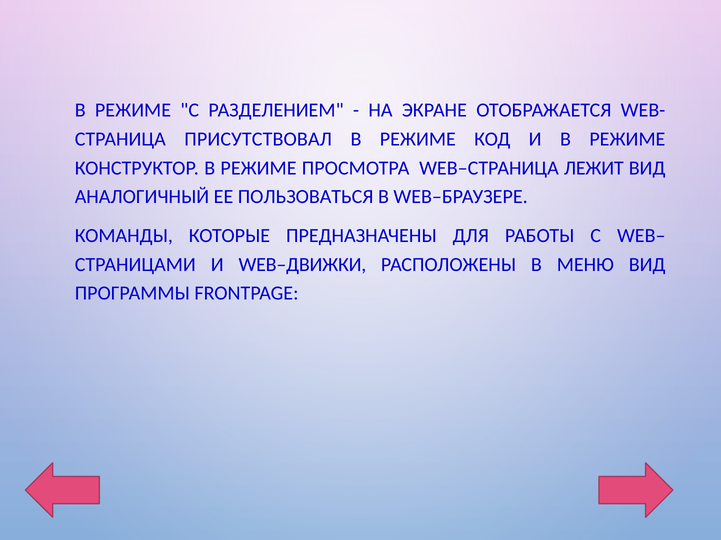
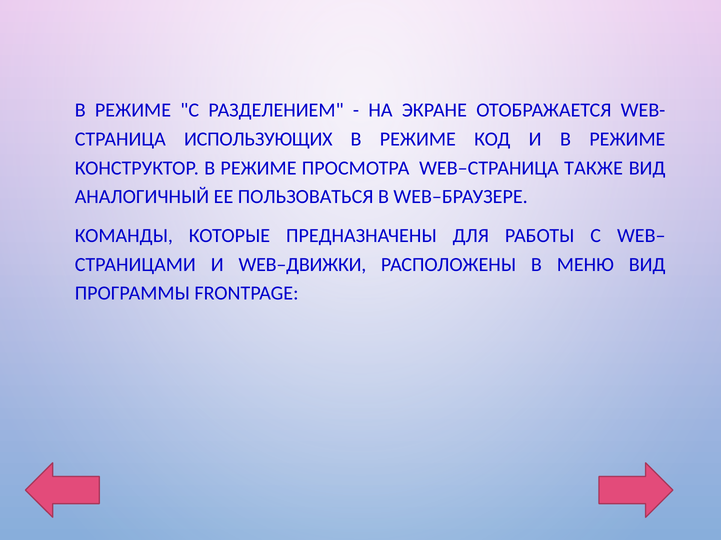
ПРИСУТСТВОВАЛ: ПРИСУТСТВОВАЛ -> ИСПОЛЬЗУЮЩИХ
ЛЕЖИТ: ЛЕЖИТ -> ТАКЖЕ
